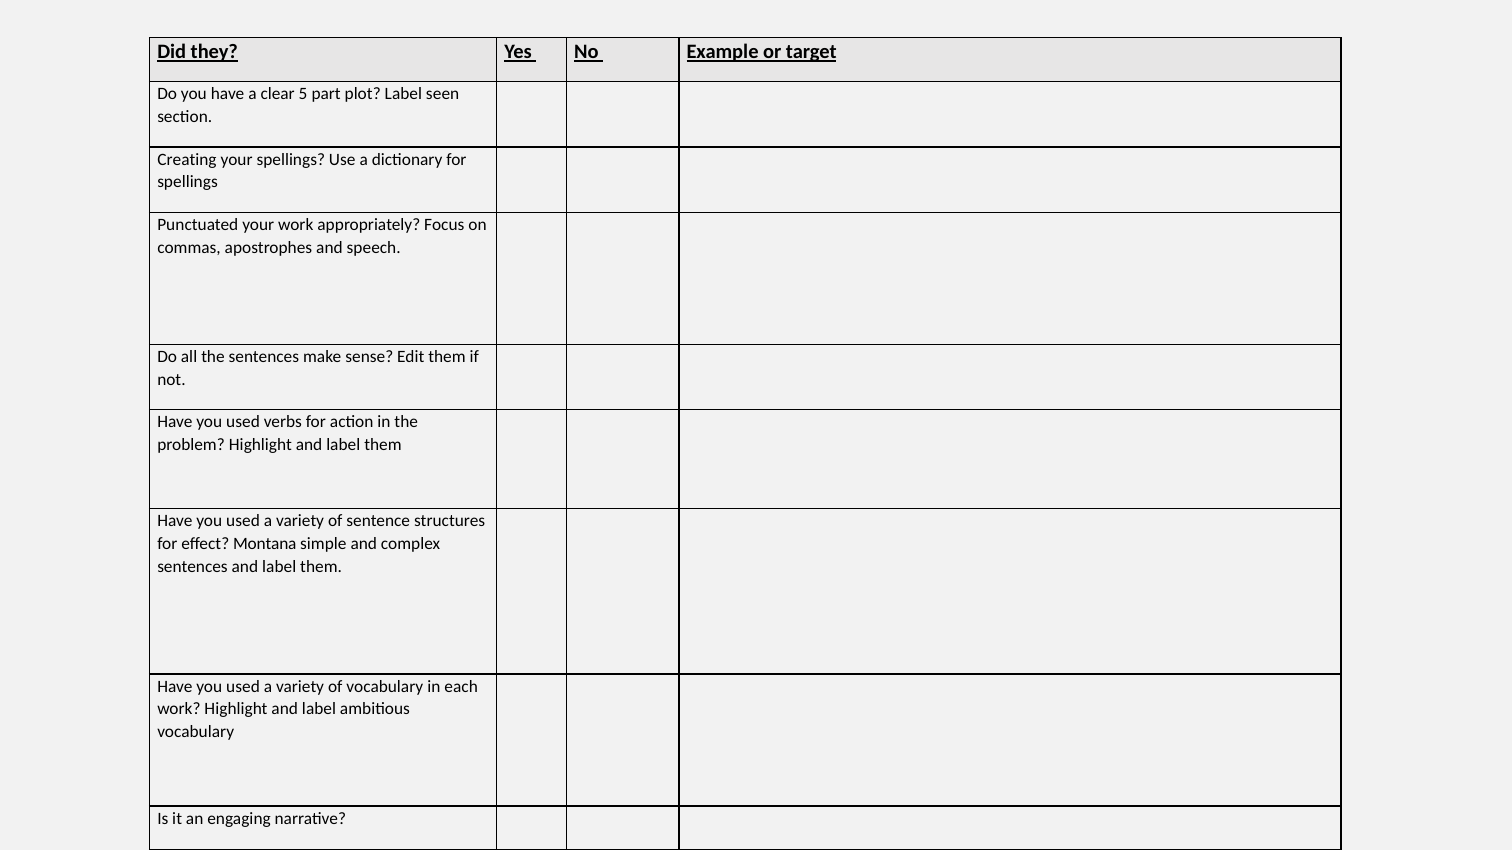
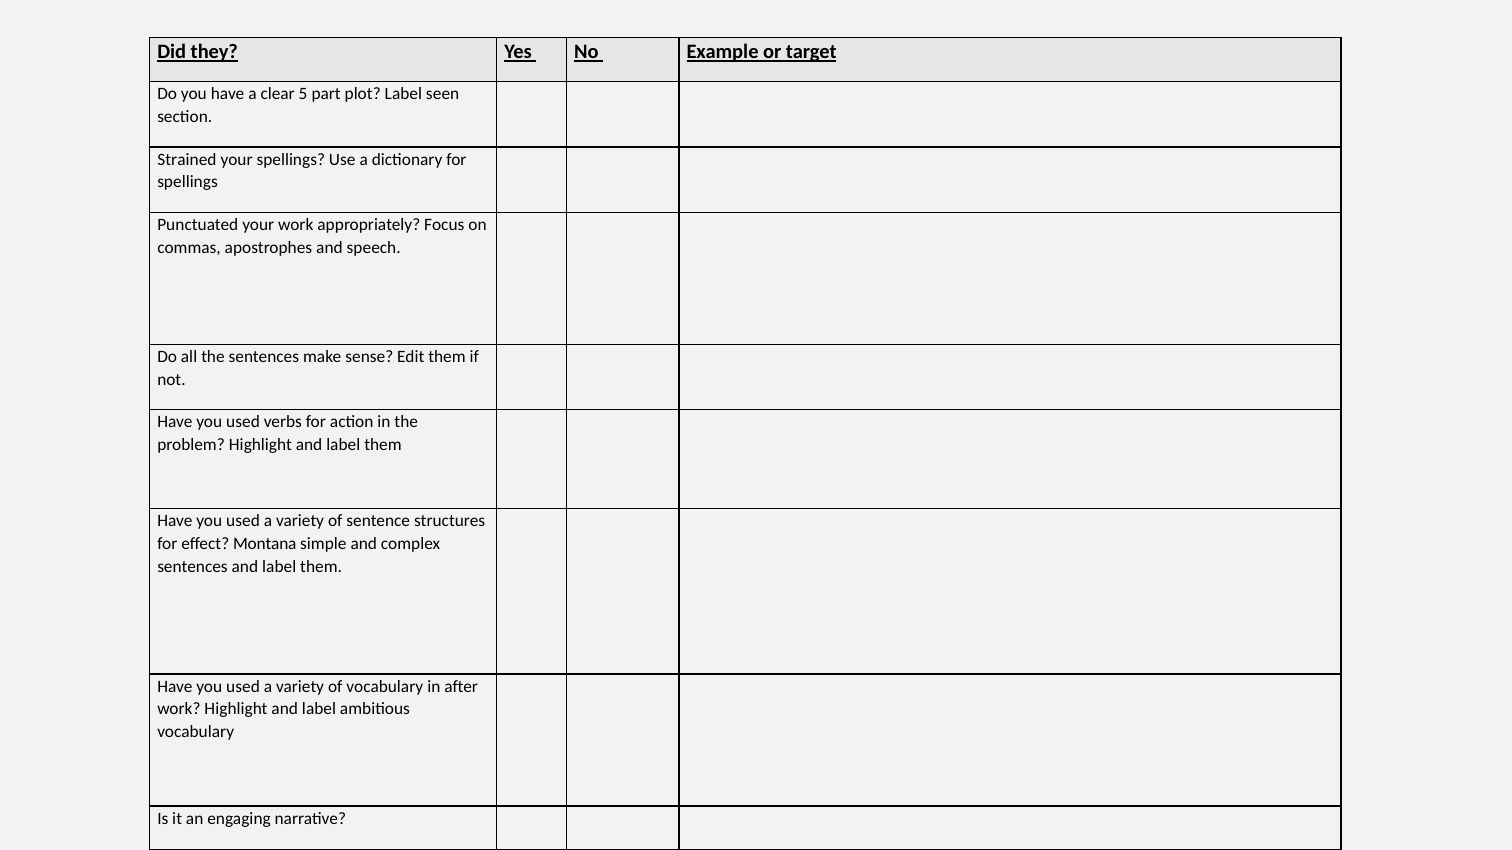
Creating: Creating -> Strained
each: each -> after
